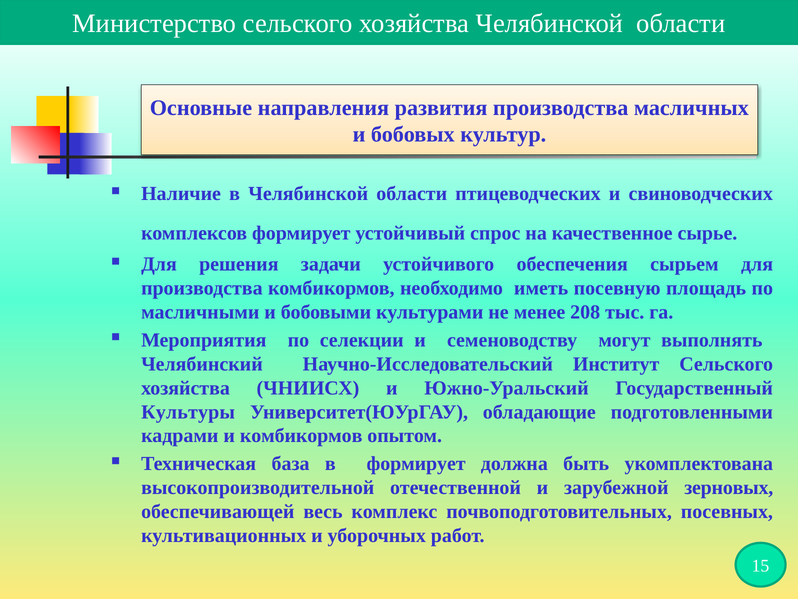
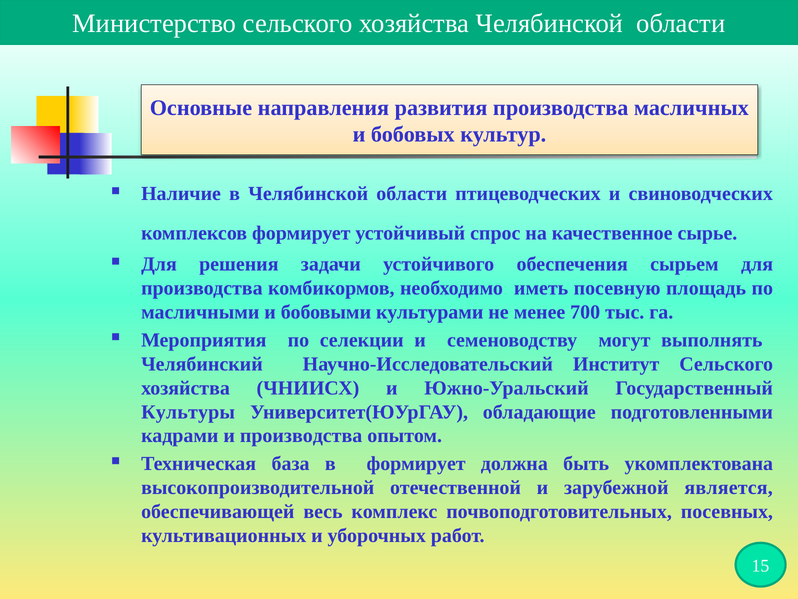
208: 208 -> 700
и комбикормов: комбикормов -> производства
зерновых: зерновых -> является
